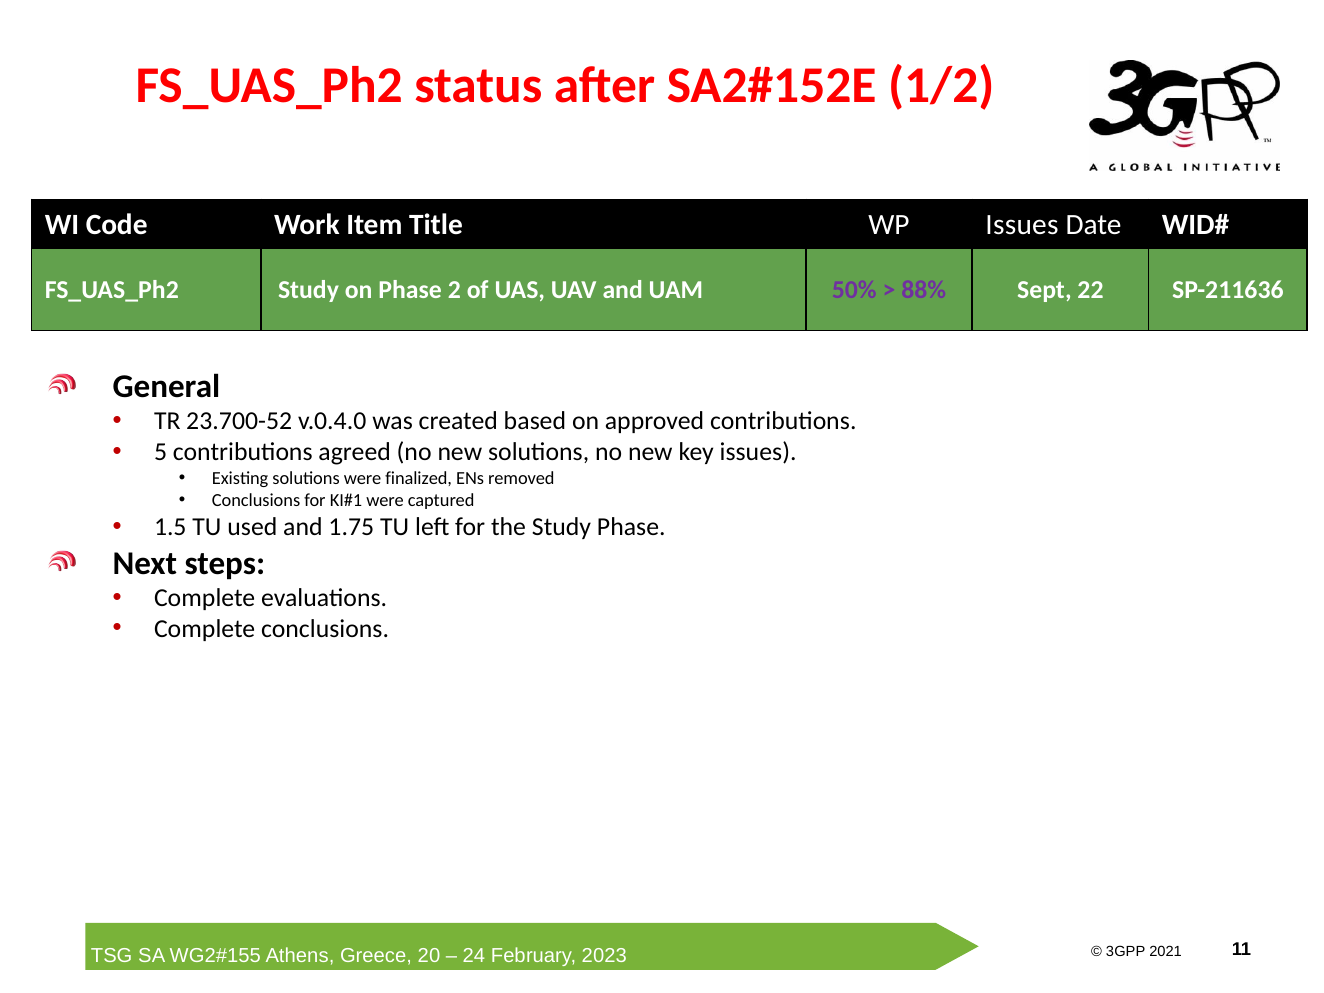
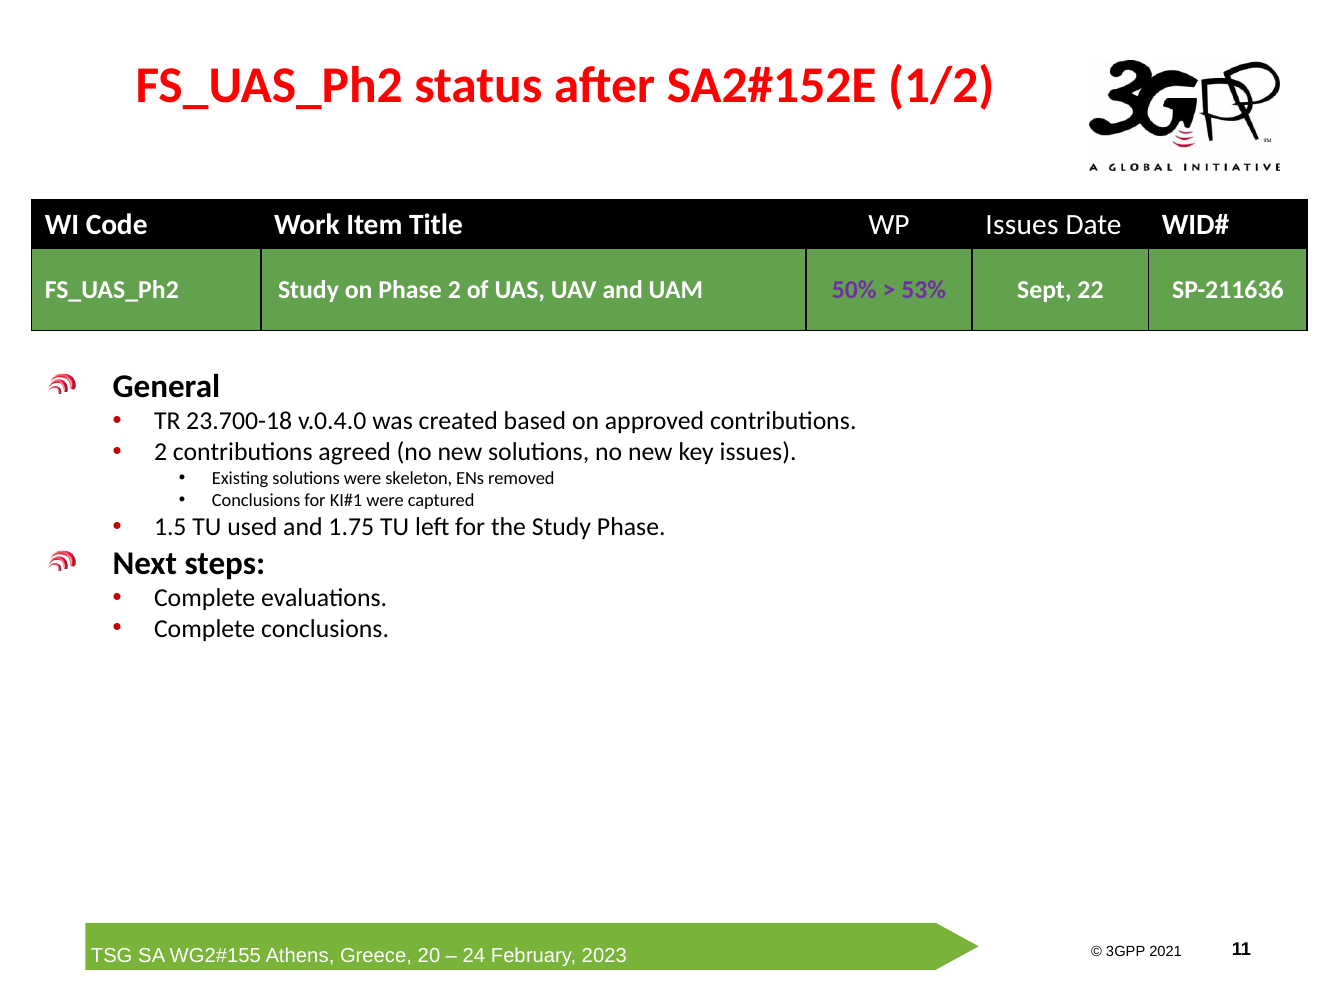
88%: 88% -> 53%
23.700-52: 23.700-52 -> 23.700-18
5 at (161, 452): 5 -> 2
finalized: finalized -> skeleton
